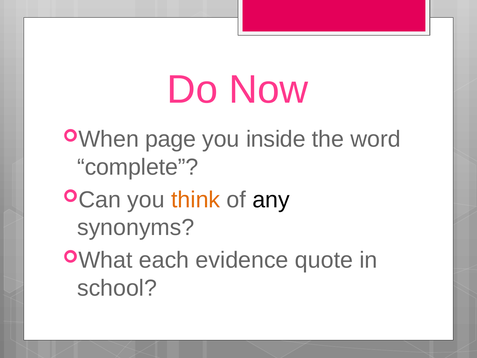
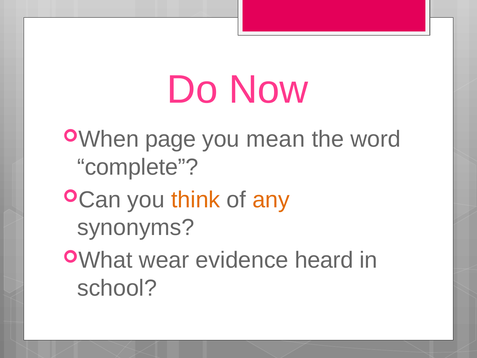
inside: inside -> mean
any colour: black -> orange
each: each -> wear
quote: quote -> heard
